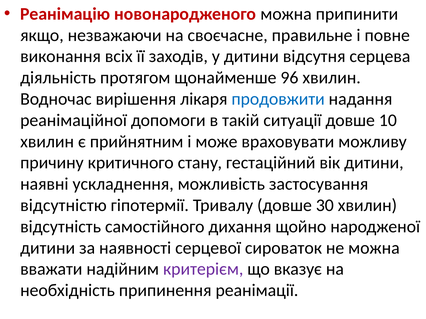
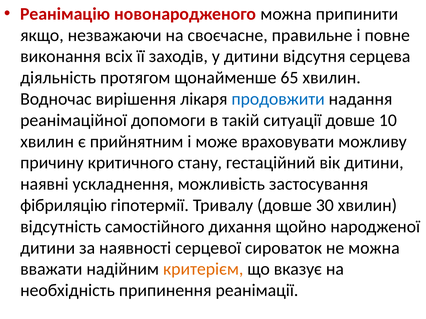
96: 96 -> 65
відсутністю: відсутністю -> фібриляцію
критерієм colour: purple -> orange
